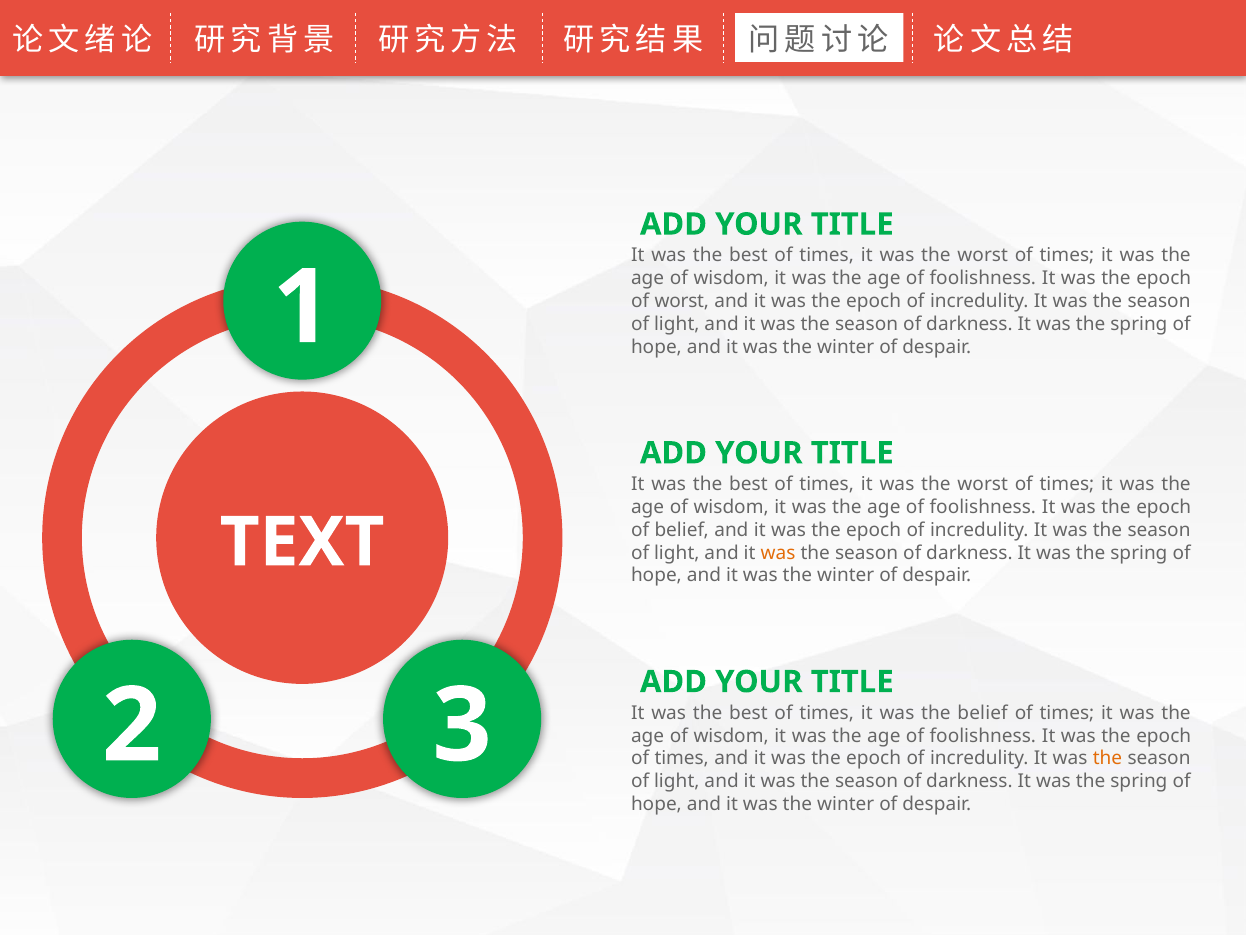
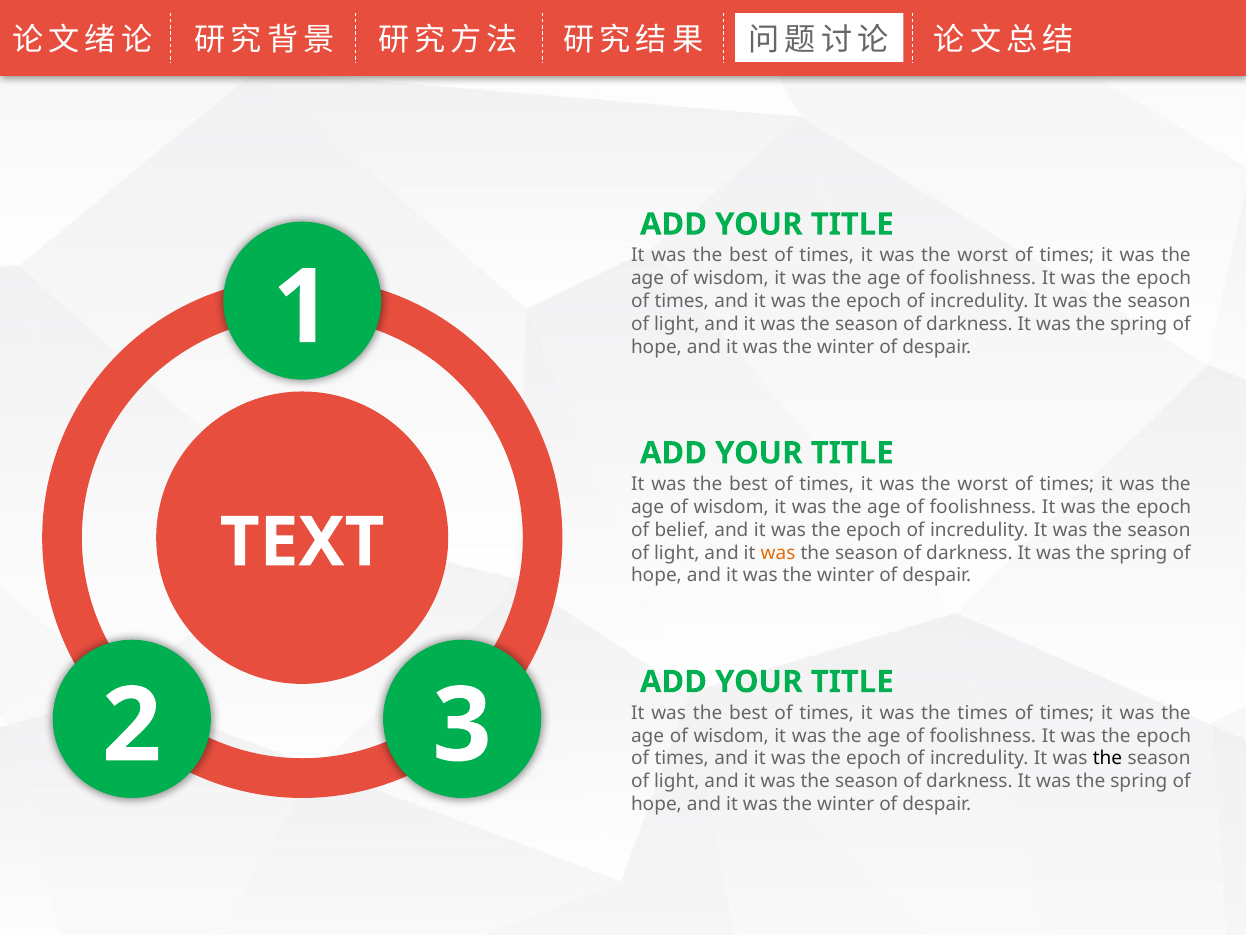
worst at (682, 301): worst -> times
the belief: belief -> times
the at (1107, 758) colour: orange -> black
